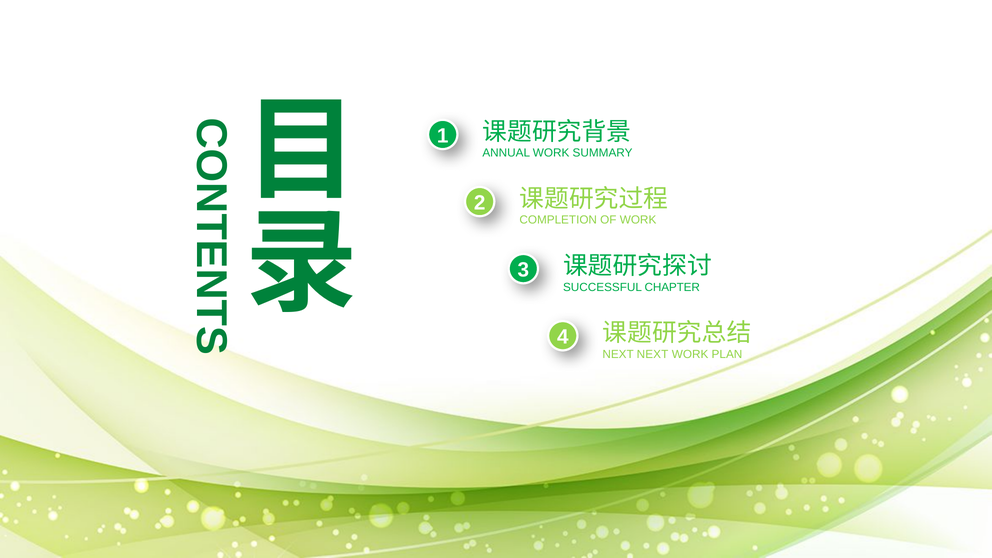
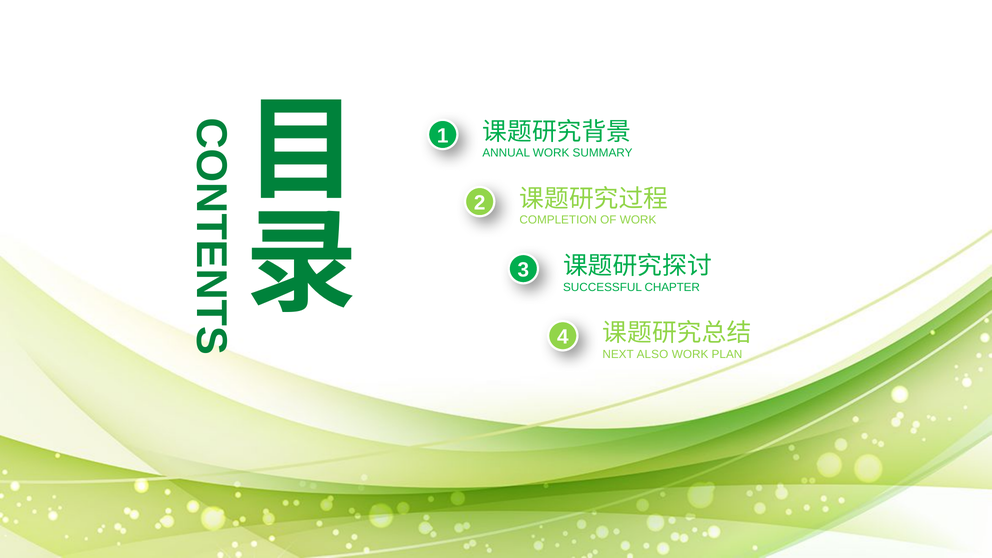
NEXT NEXT: NEXT -> ALSO
